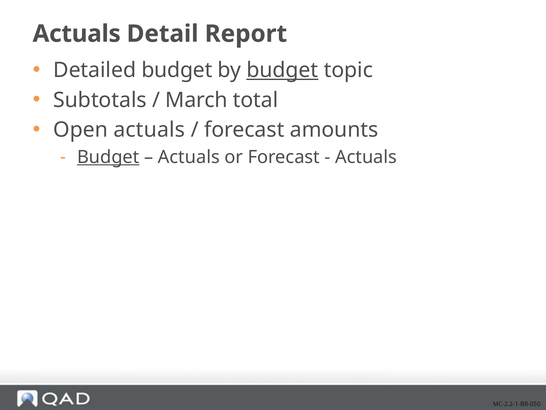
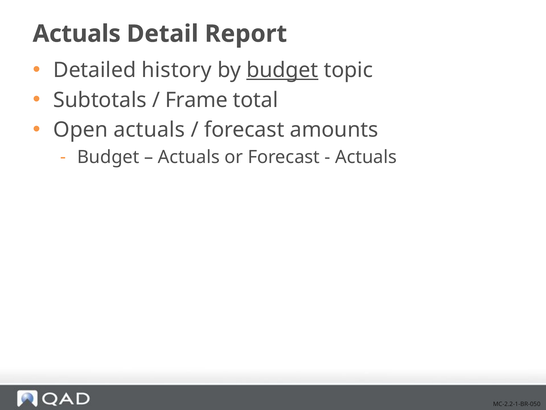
Detailed budget: budget -> history
March: March -> Frame
Budget at (108, 157) underline: present -> none
